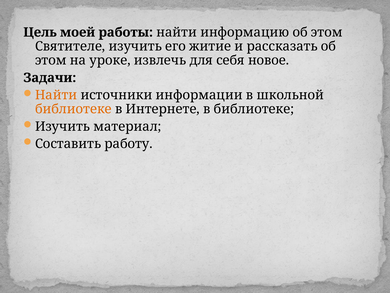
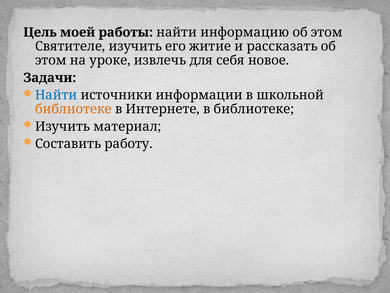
Найти at (56, 95) colour: orange -> blue
